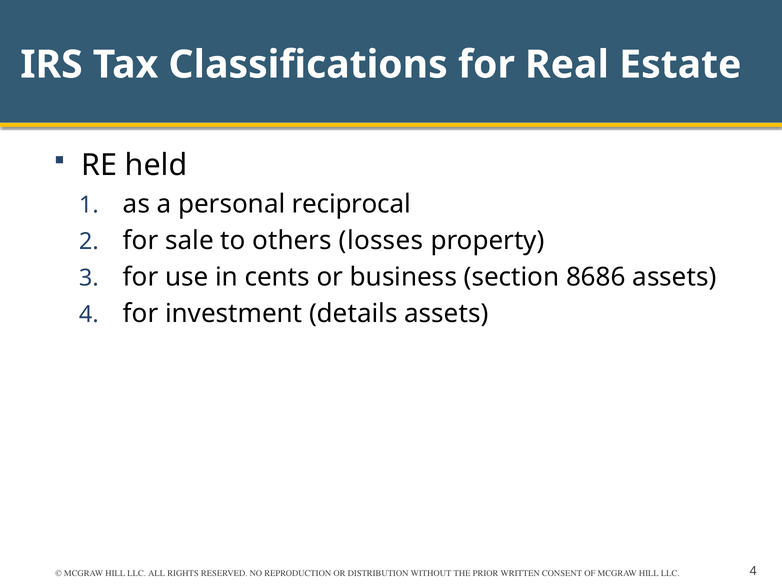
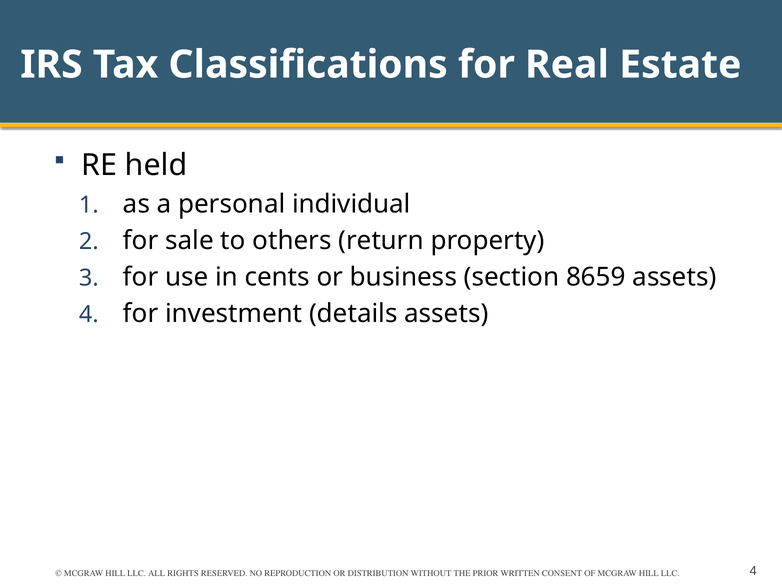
reciprocal: reciprocal -> individual
losses: losses -> return
8686: 8686 -> 8659
